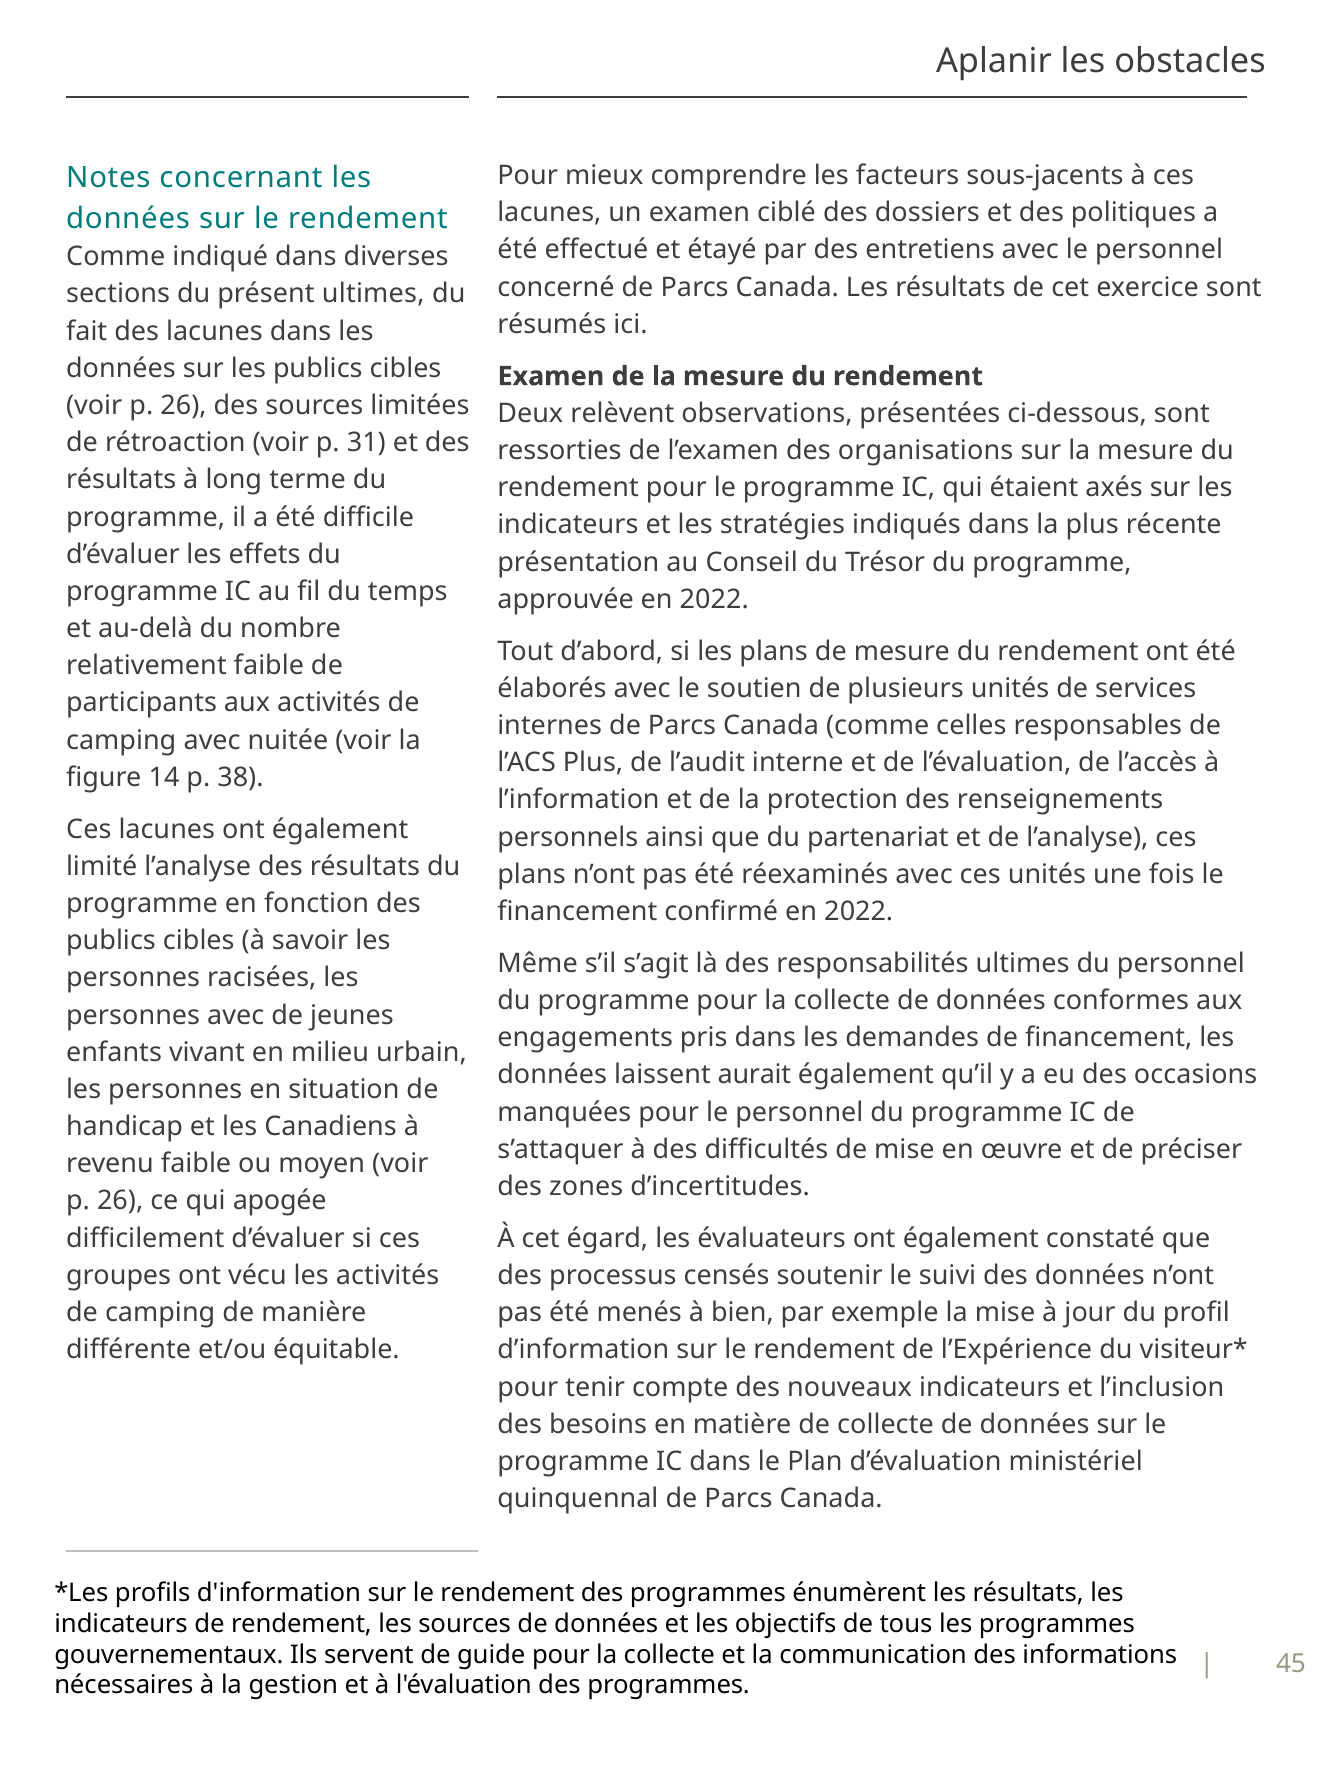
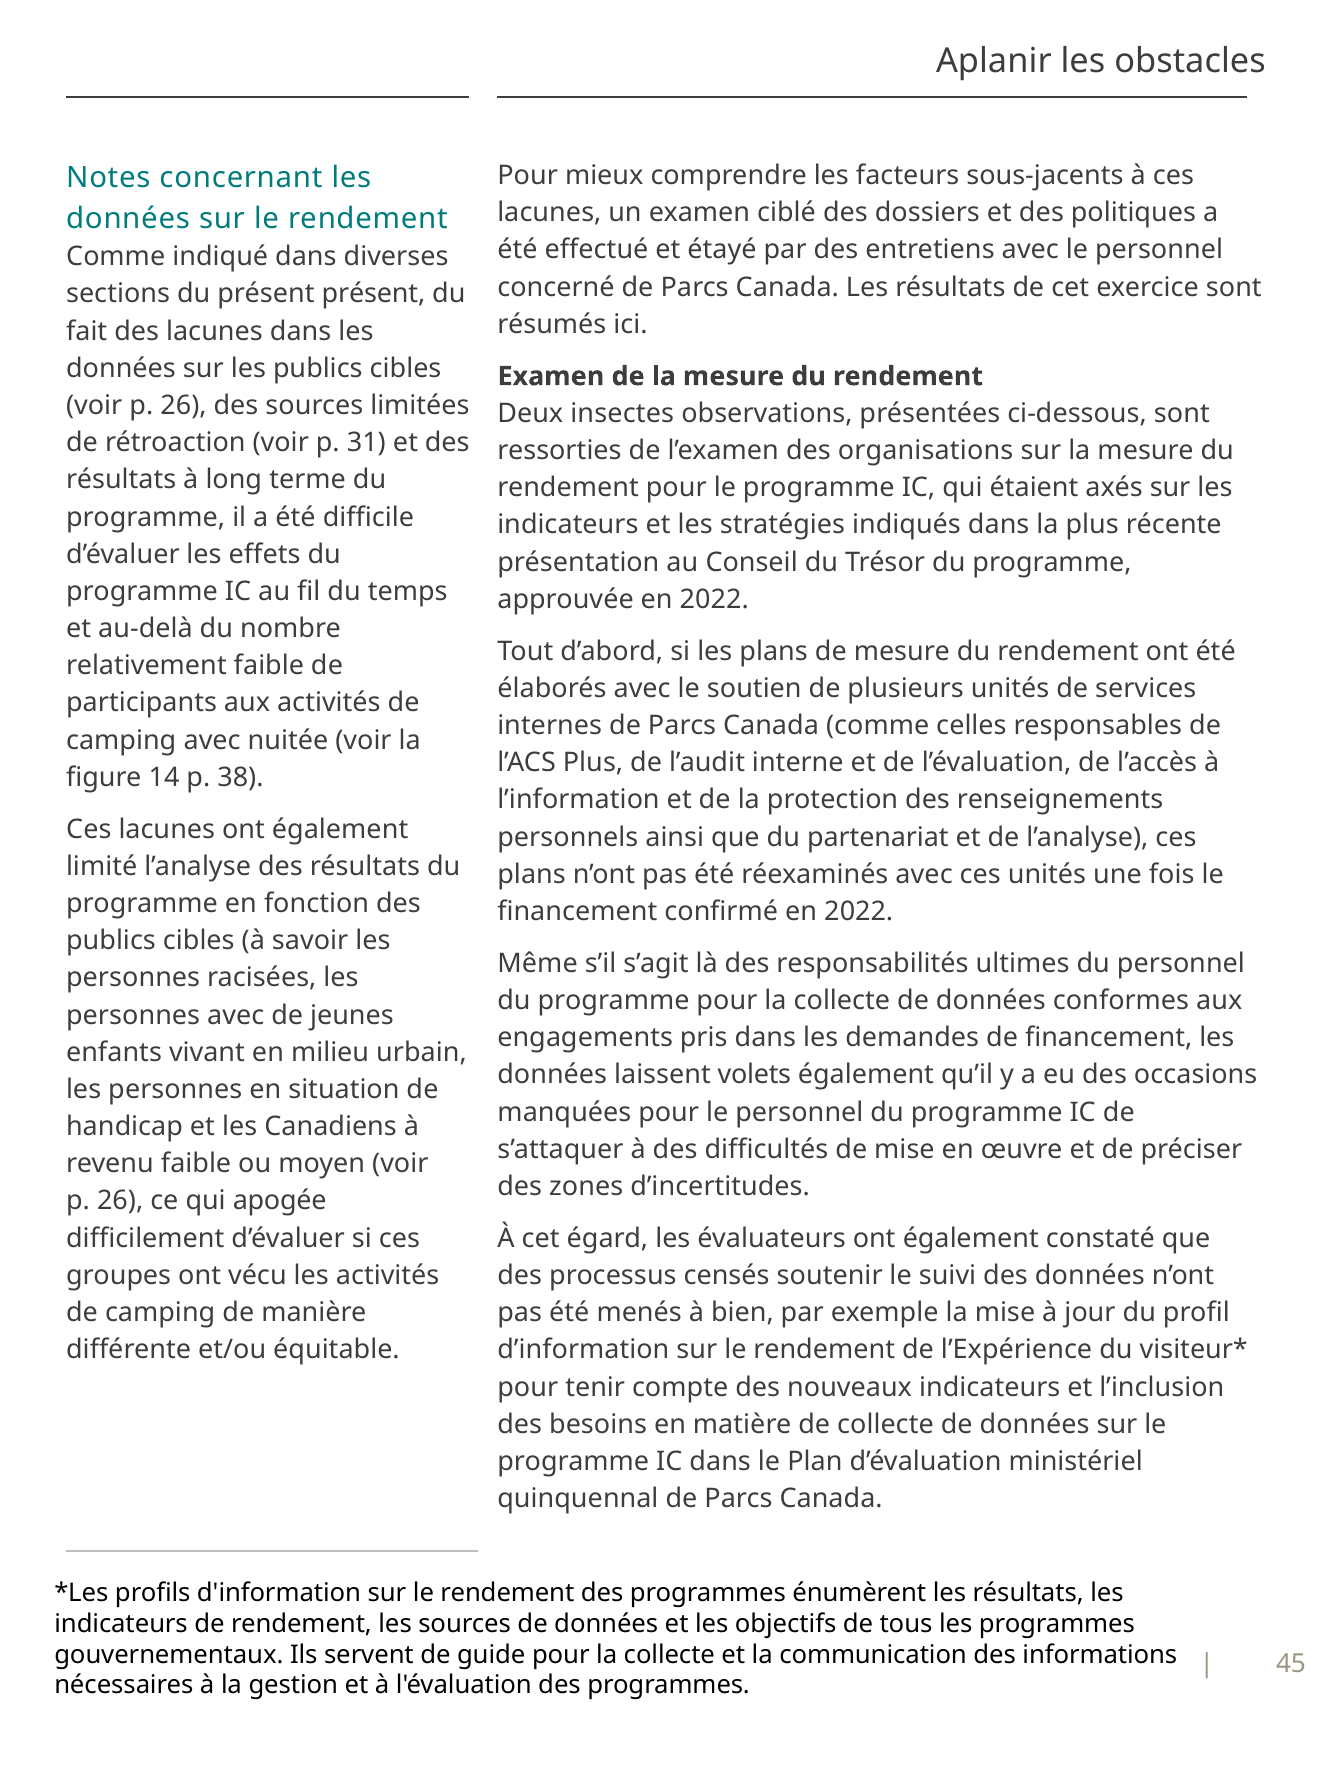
présent ultimes: ultimes -> présent
relèvent: relèvent -> insectes
aurait: aurait -> volets
